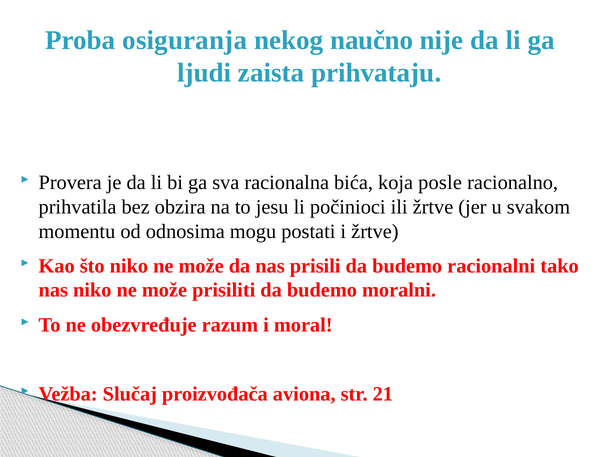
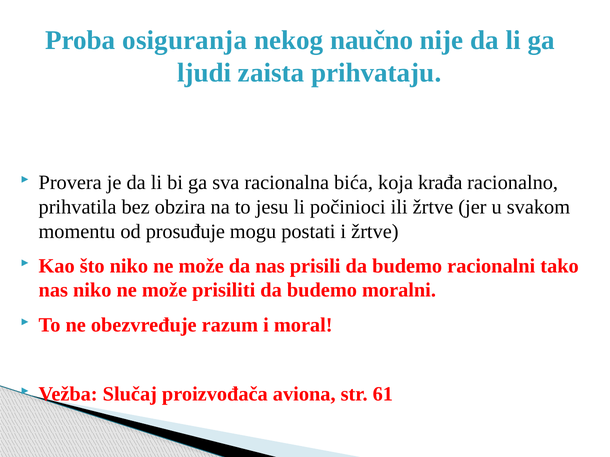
posle: posle -> krađa
odnosima: odnosima -> prosuđuje
21: 21 -> 61
